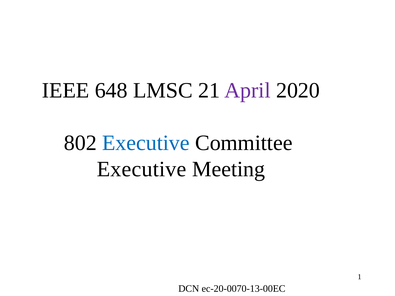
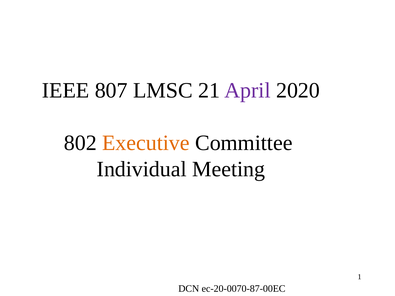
648: 648 -> 807
Executive at (146, 143) colour: blue -> orange
Executive at (142, 169): Executive -> Individual
ec-20-0070-13-00EC: ec-20-0070-13-00EC -> ec-20-0070-87-00EC
